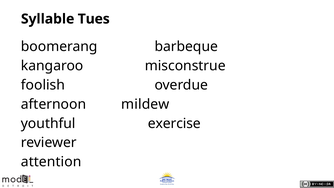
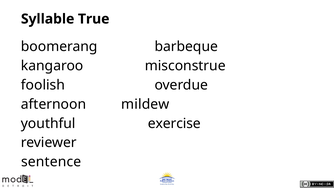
Tues: Tues -> True
attention: attention -> sentence
